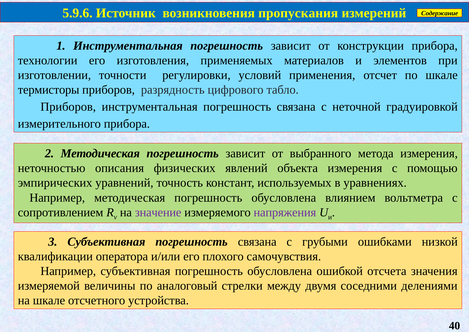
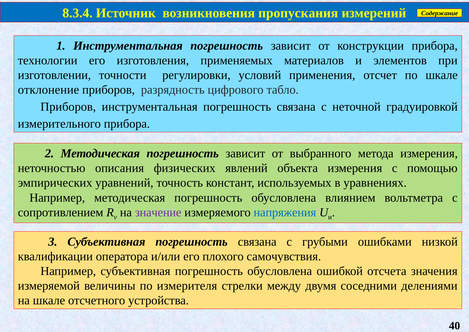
5.9.6: 5.9.6 -> 8.3.4
термисторы: термисторы -> отклонение
напряжения colour: purple -> blue
аналоговый: аналоговый -> измерителя
